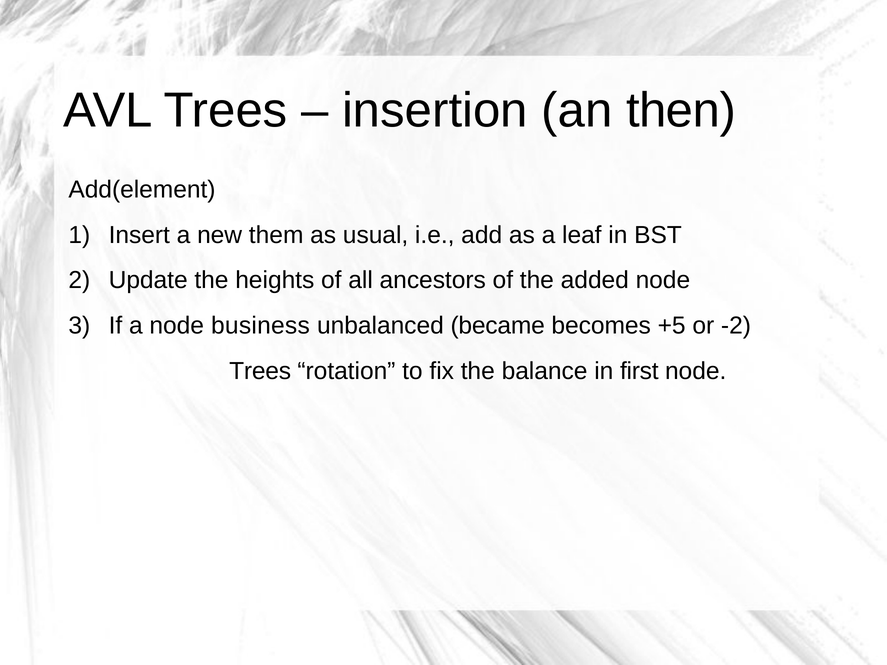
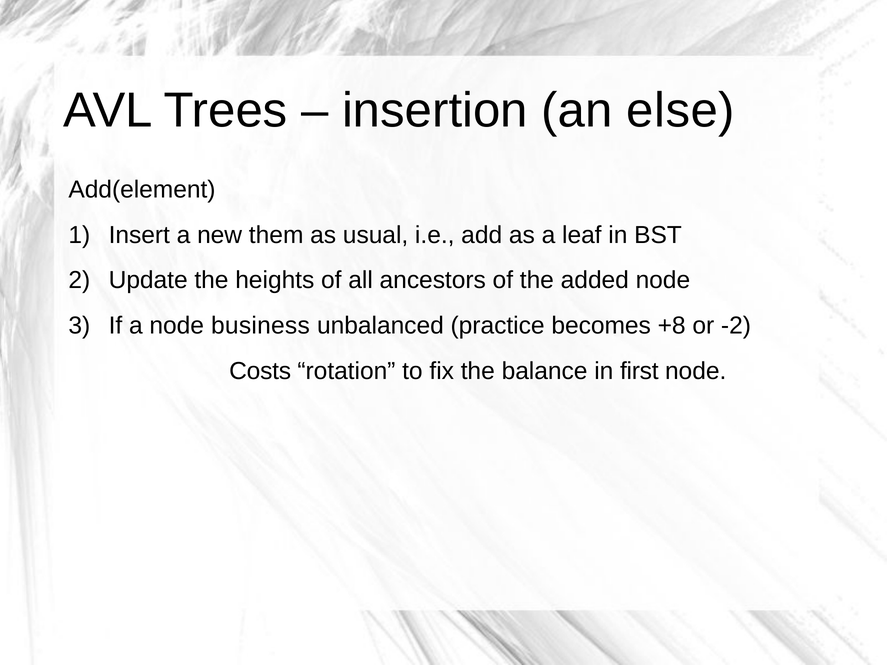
then: then -> else
became: became -> practice
+5: +5 -> +8
Trees at (260, 371): Trees -> Costs
